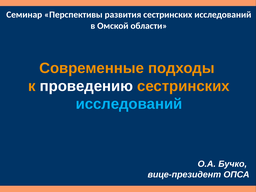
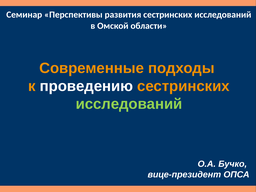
исследований at (129, 104) colour: light blue -> light green
